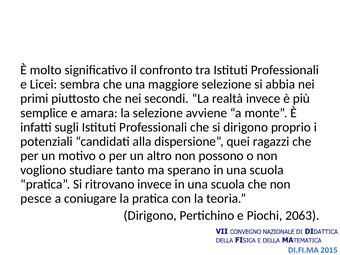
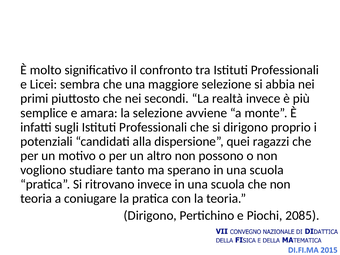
pesce at (36, 199): pesce -> teoria
2063: 2063 -> 2085
